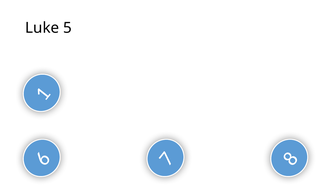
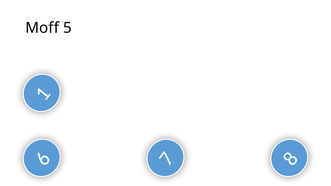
Luke: Luke -> Moff
